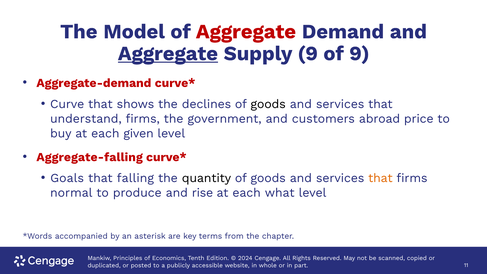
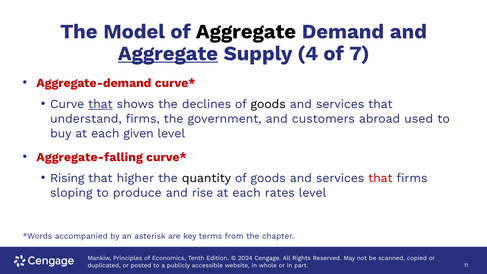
Aggregate at (246, 32) colour: red -> black
Supply 9: 9 -> 4
of 9: 9 -> 7
that at (100, 104) underline: none -> present
price: price -> used
Goals: Goals -> Rising
falling: falling -> higher
that at (380, 178) colour: orange -> red
normal: normal -> sloping
what: what -> rates
